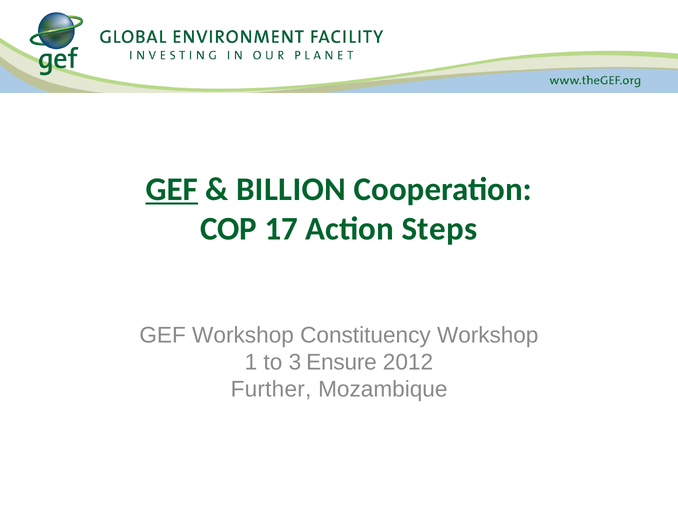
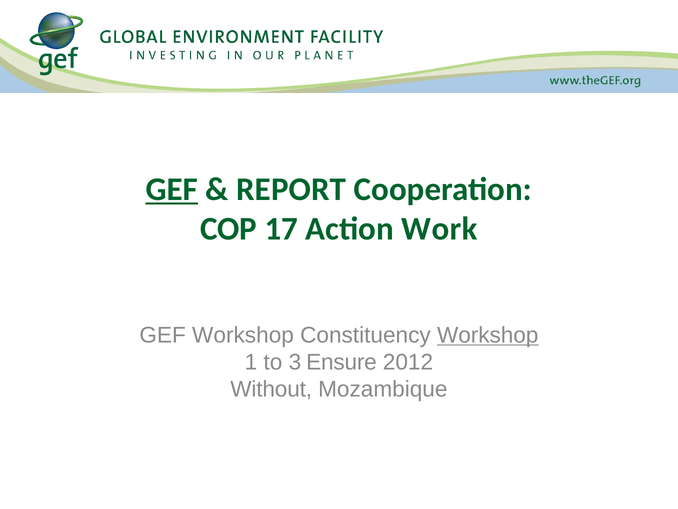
BILLION: BILLION -> REPORT
Steps: Steps -> Work
Workshop at (488, 335) underline: none -> present
Further: Further -> Without
